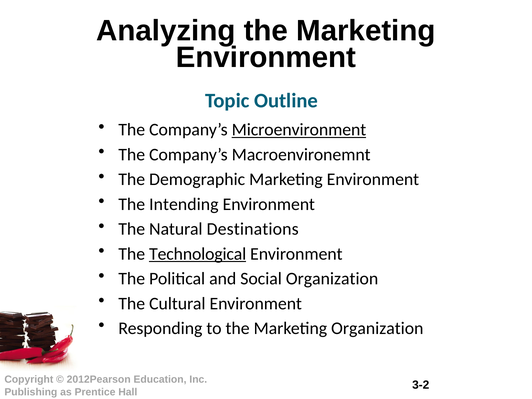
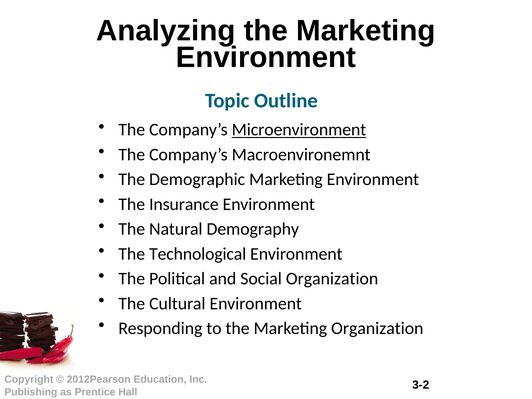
Intending: Intending -> Insurance
Destinations: Destinations -> Demography
Technological underline: present -> none
